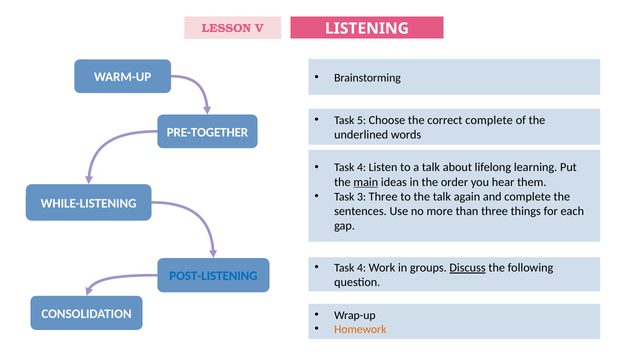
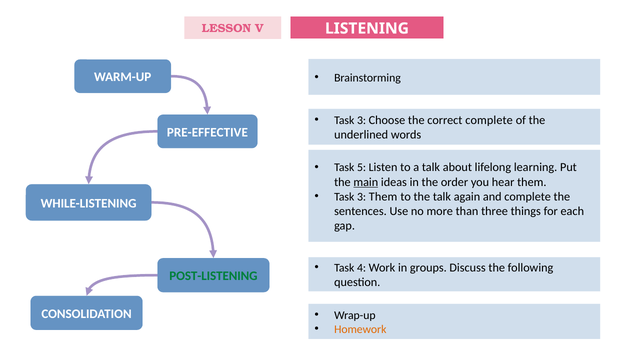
5 at (362, 120): 5 -> 3
PRE-TOGETHER: PRE-TOGETHER -> PRE-EFFECTIVE
4 at (362, 168): 4 -> 5
3 Three: Three -> Them
Discuss underline: present -> none
POST-LISTENING colour: blue -> green
